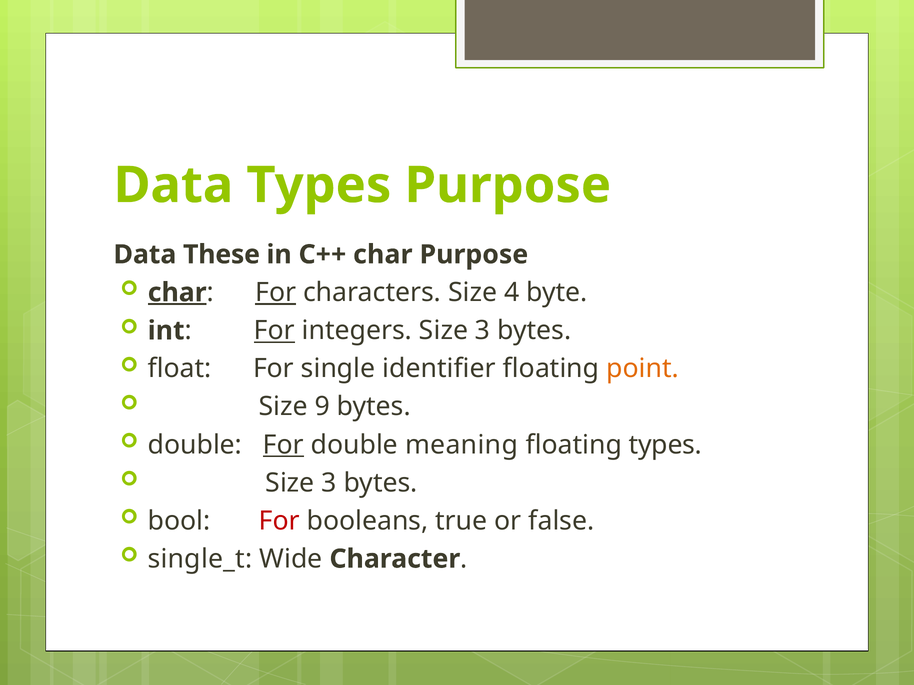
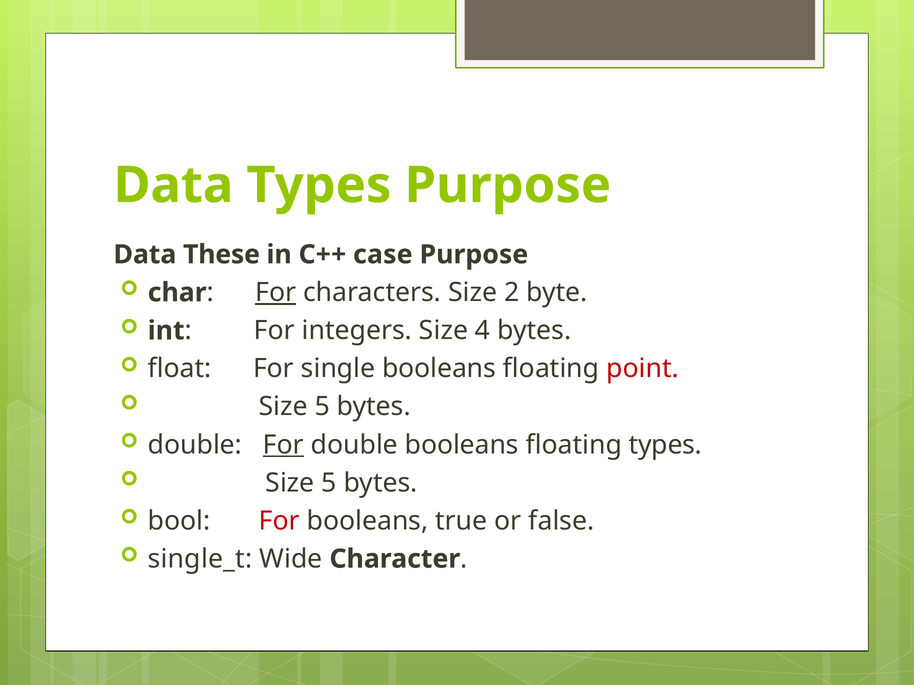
C++ char: char -> case
char at (177, 293) underline: present -> none
4: 4 -> 2
For at (274, 331) underline: present -> none
integers Size 3: 3 -> 4
single identifier: identifier -> booleans
point colour: orange -> red
9 at (322, 407): 9 -> 5
double meaning: meaning -> booleans
3 at (329, 483): 3 -> 5
